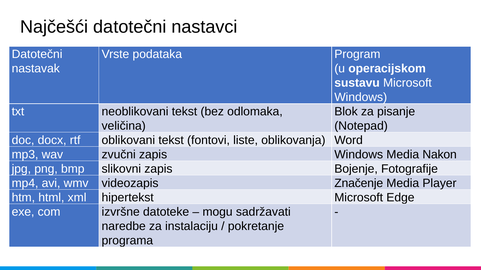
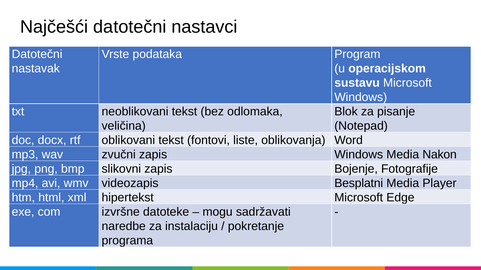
Značenje: Značenje -> Besplatni
